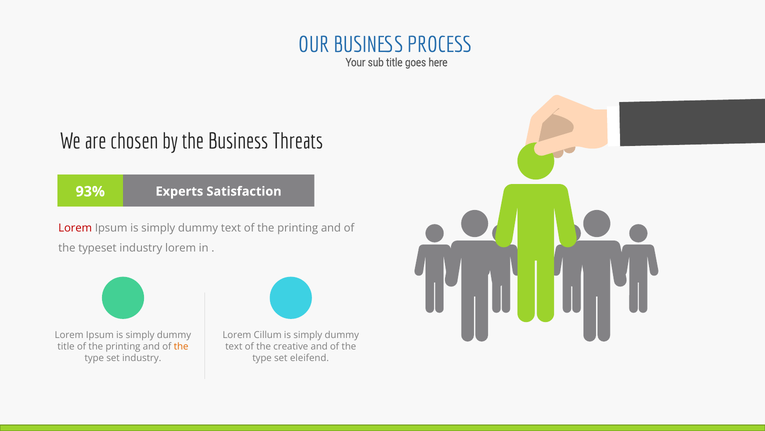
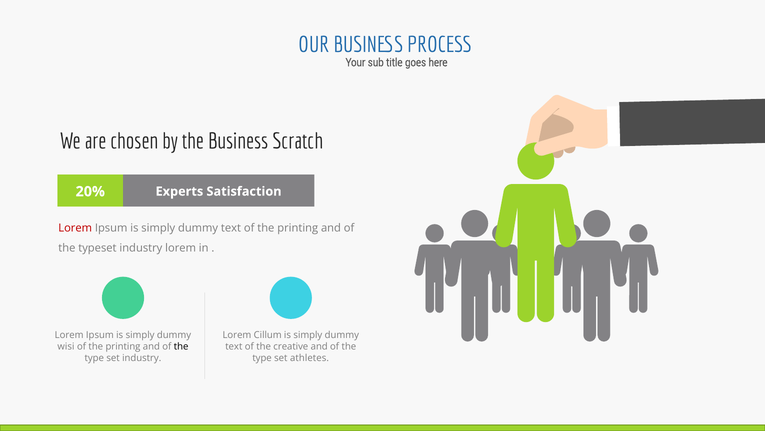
Threats: Threats -> Scratch
93%: 93% -> 20%
title at (66, 346): title -> wisi
the at (181, 346) colour: orange -> black
eleifend: eleifend -> athletes
